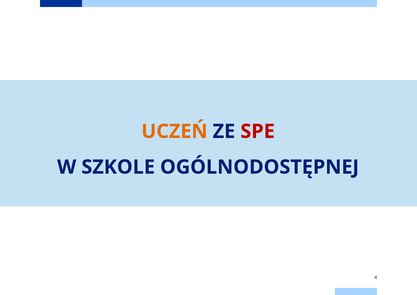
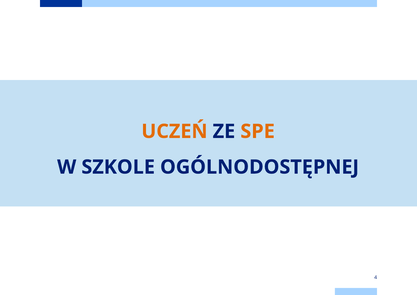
SPE colour: red -> orange
